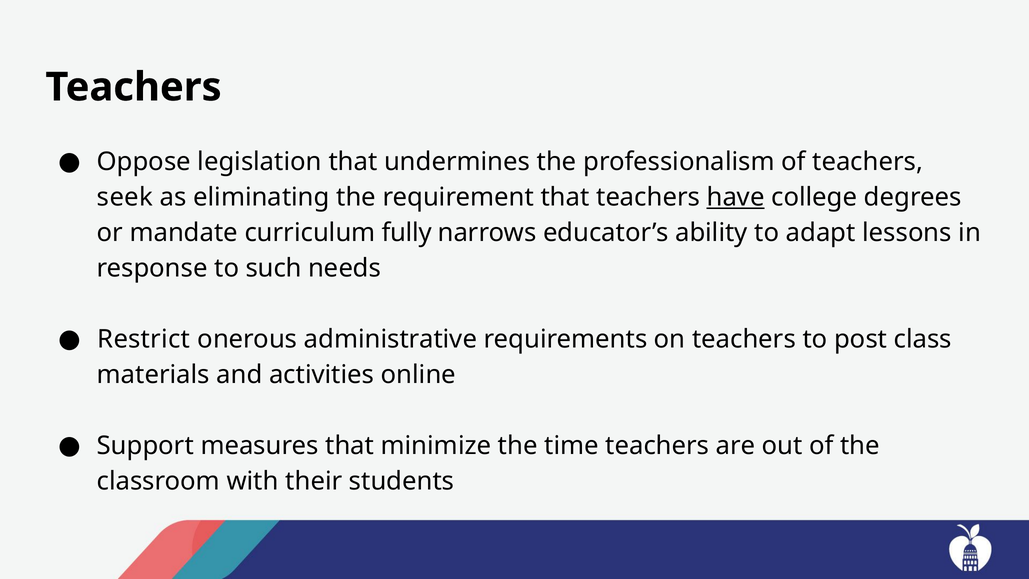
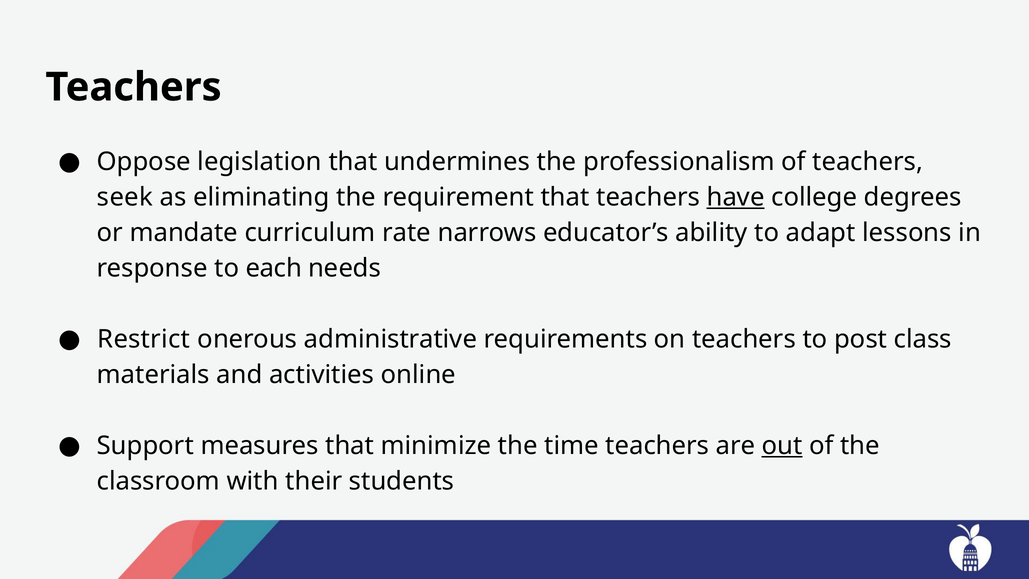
fully: fully -> rate
such: such -> each
out underline: none -> present
